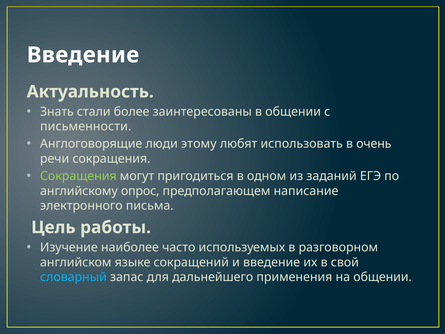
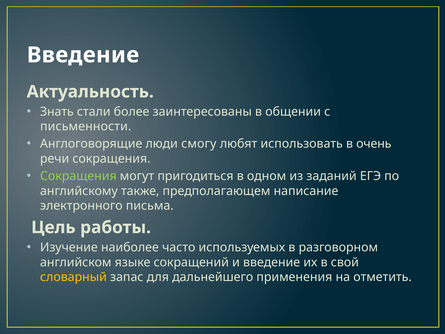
этому: этому -> смогу
опрос: опрос -> также
словарный colour: light blue -> yellow
на общении: общении -> отметить
